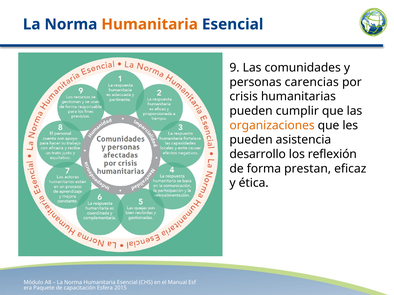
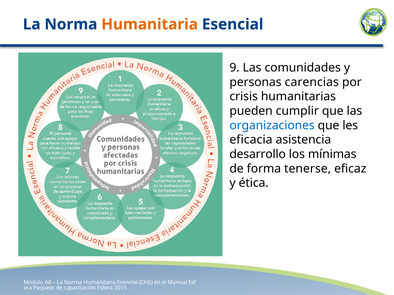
organizaciones colour: orange -> blue
pueden at (251, 140): pueden -> eficacia
reflexión: reflexión -> mínimas
prestan: prestan -> tenerse
